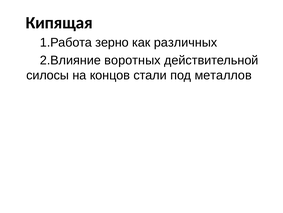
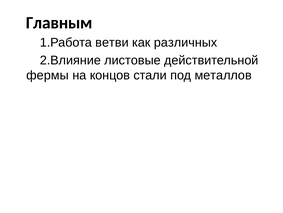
Кипящая: Кипящая -> Главным
зерно: зерно -> ветви
воротных: воротных -> листовые
силосы: силосы -> фермы
